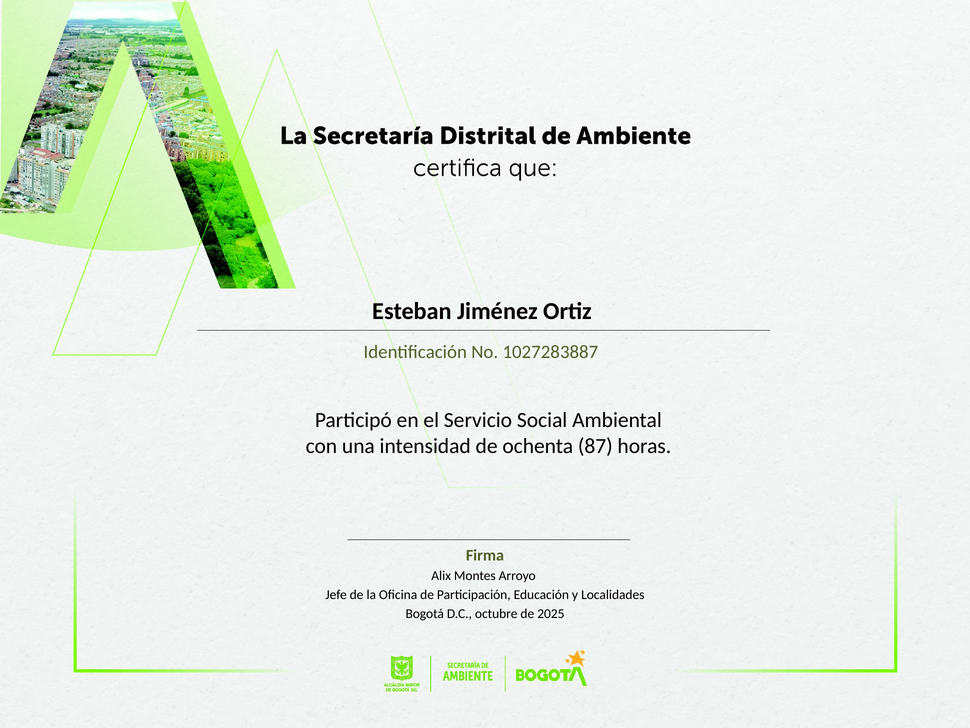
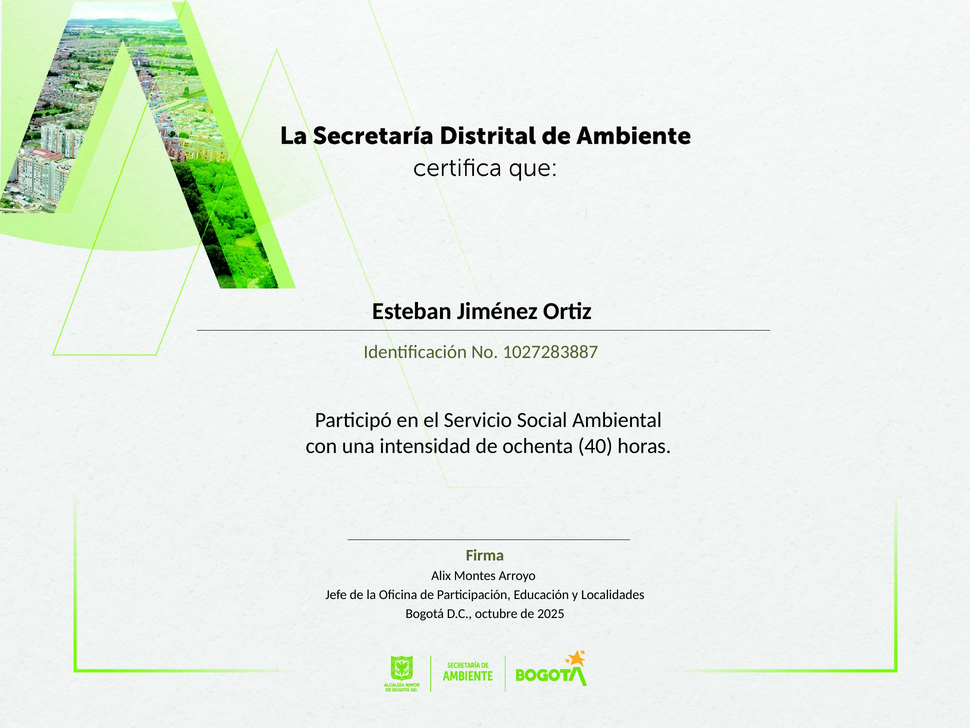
87: 87 -> 40
